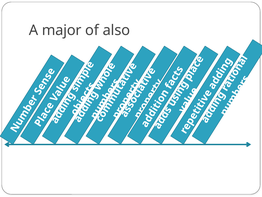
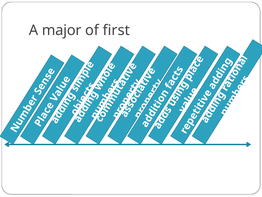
also: also -> first
